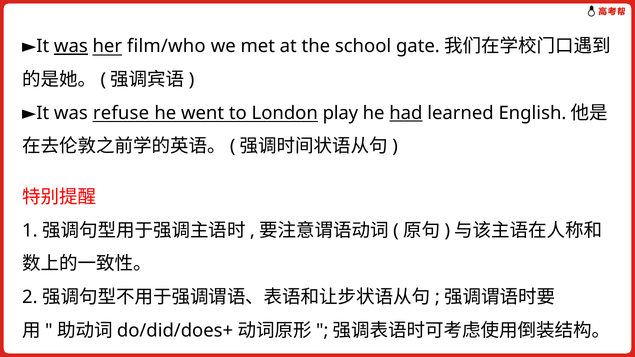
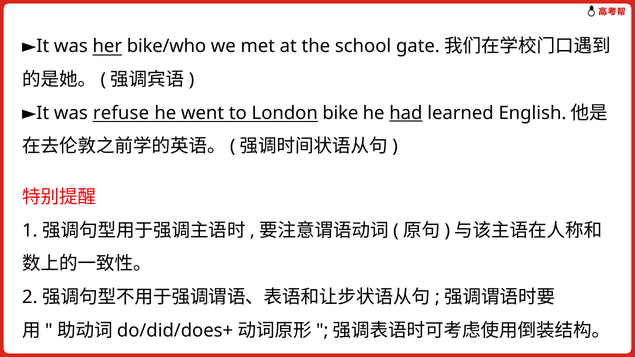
was at (71, 46) underline: present -> none
film/who: film/who -> bike/who
play: play -> bike
